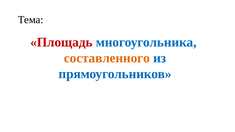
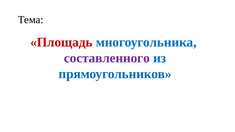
составленного colour: orange -> purple
